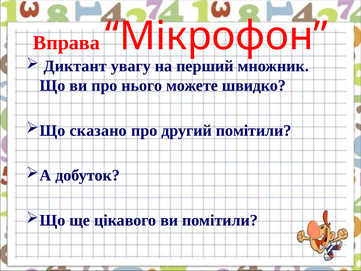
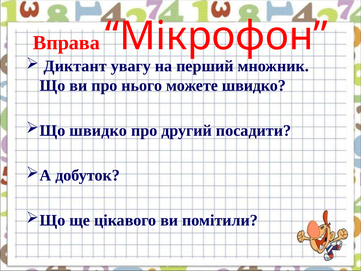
Що сказано: сказано -> швидко
другий помітили: помітили -> посадити
